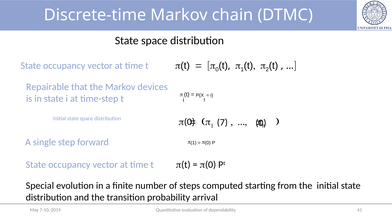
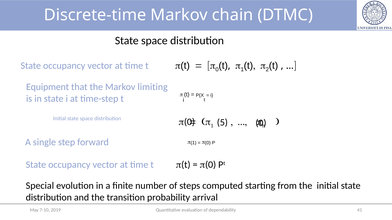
Repairable: Repairable -> Equipment
devices: devices -> limiting
7: 7 -> 5
